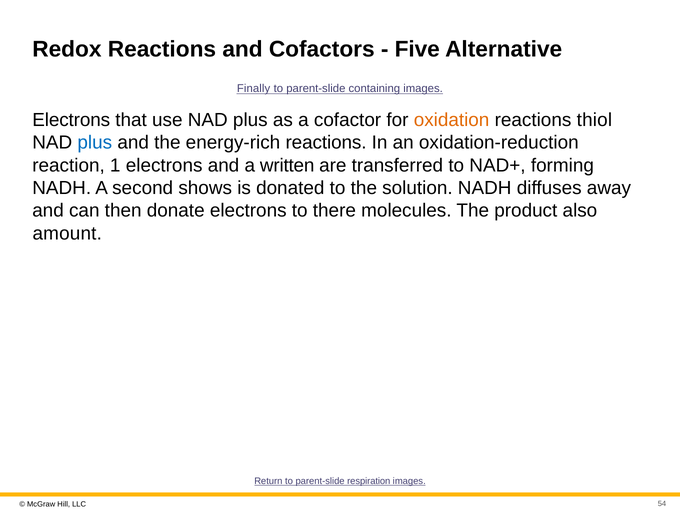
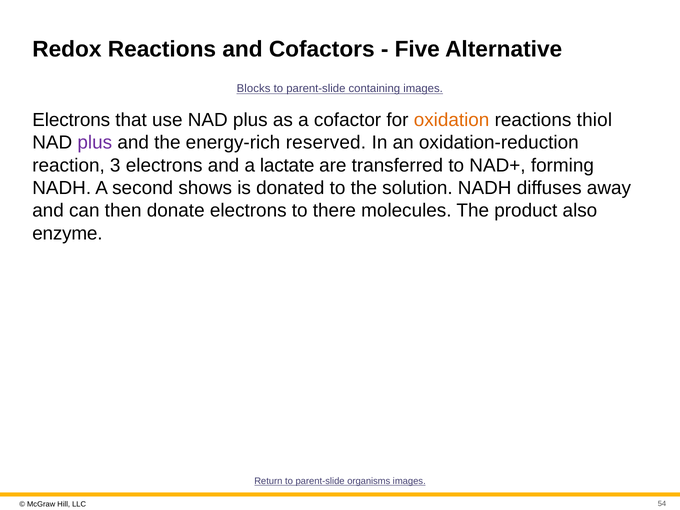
Finally: Finally -> Blocks
plus at (95, 143) colour: blue -> purple
energy-rich reactions: reactions -> reserved
1: 1 -> 3
written: written -> lactate
amount: amount -> enzyme
respiration: respiration -> organisms
